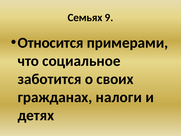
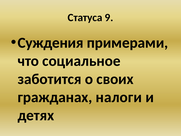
Семьях: Семьях -> Статуса
Относится: Относится -> Суждения
